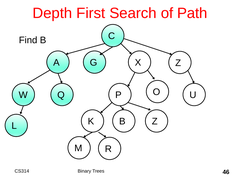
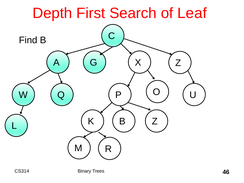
Path: Path -> Leaf
